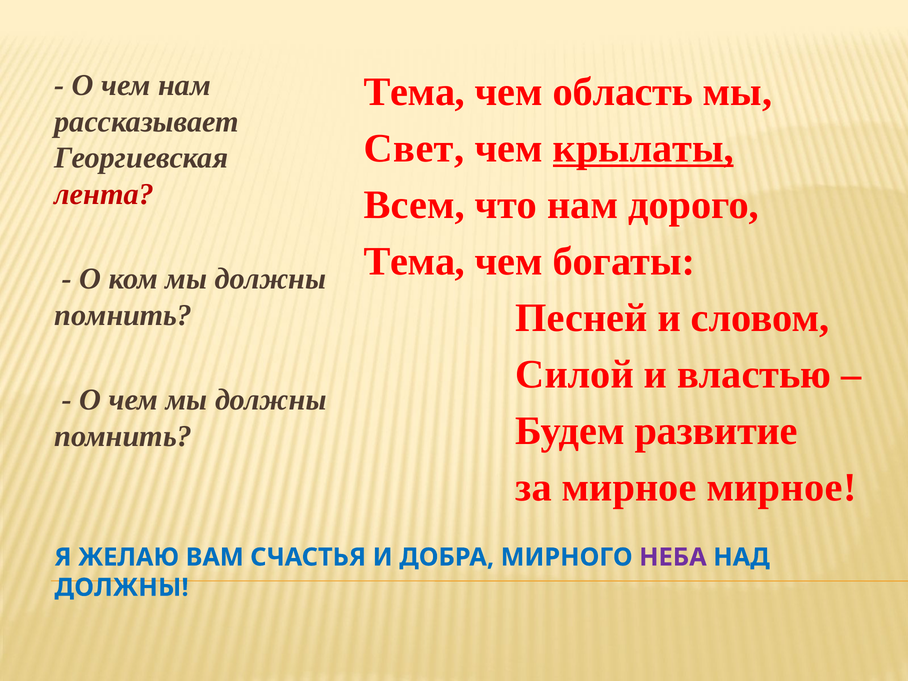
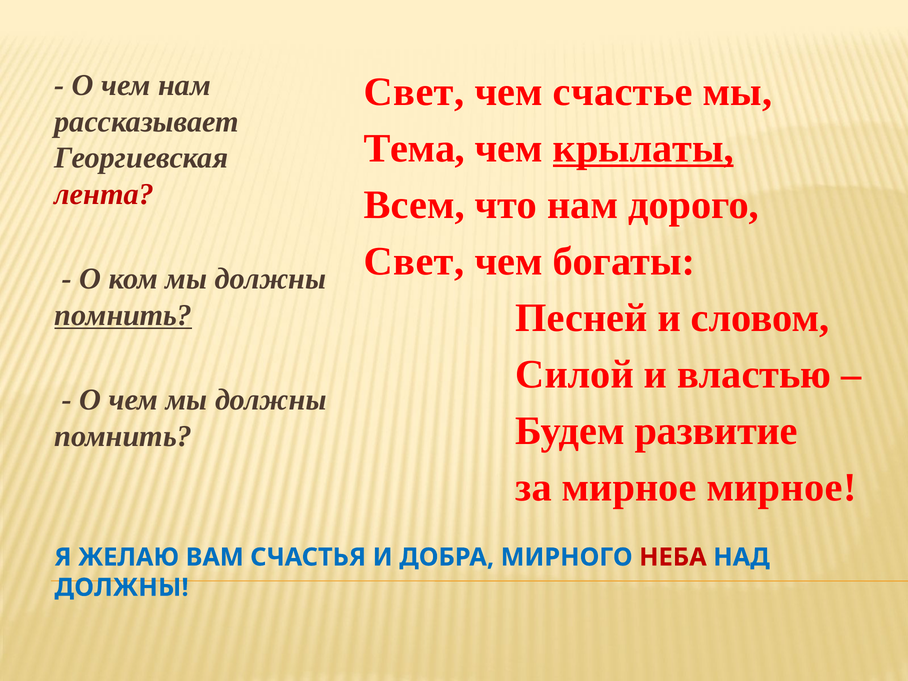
Тема at (414, 92): Тема -> Свет
область: область -> счастье
Свет: Свет -> Тема
Тема at (414, 262): Тема -> Свет
помнить at (123, 315) underline: none -> present
НЕБА colour: purple -> red
